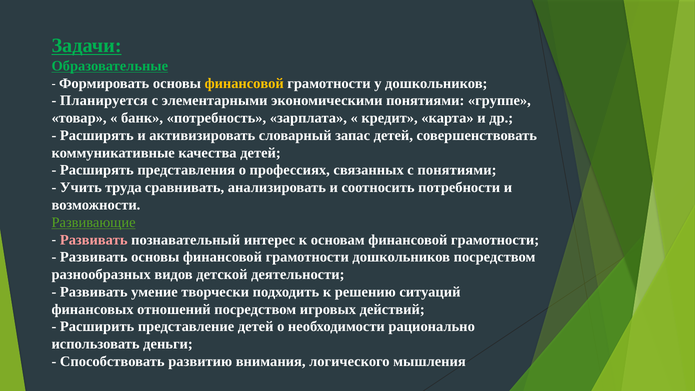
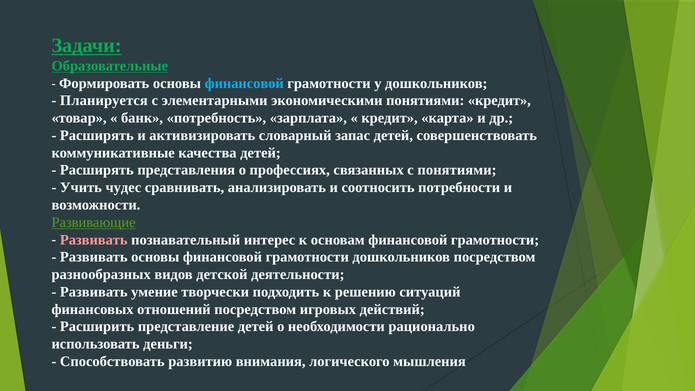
финансовой at (244, 83) colour: yellow -> light blue
понятиями группе: группе -> кредит
труда: труда -> чудес
